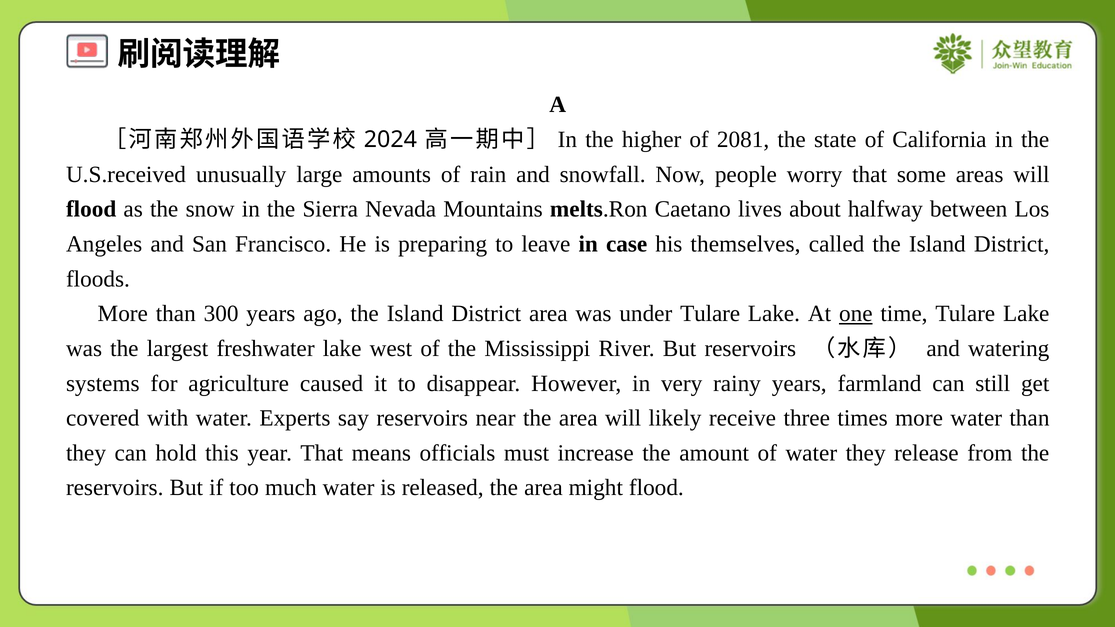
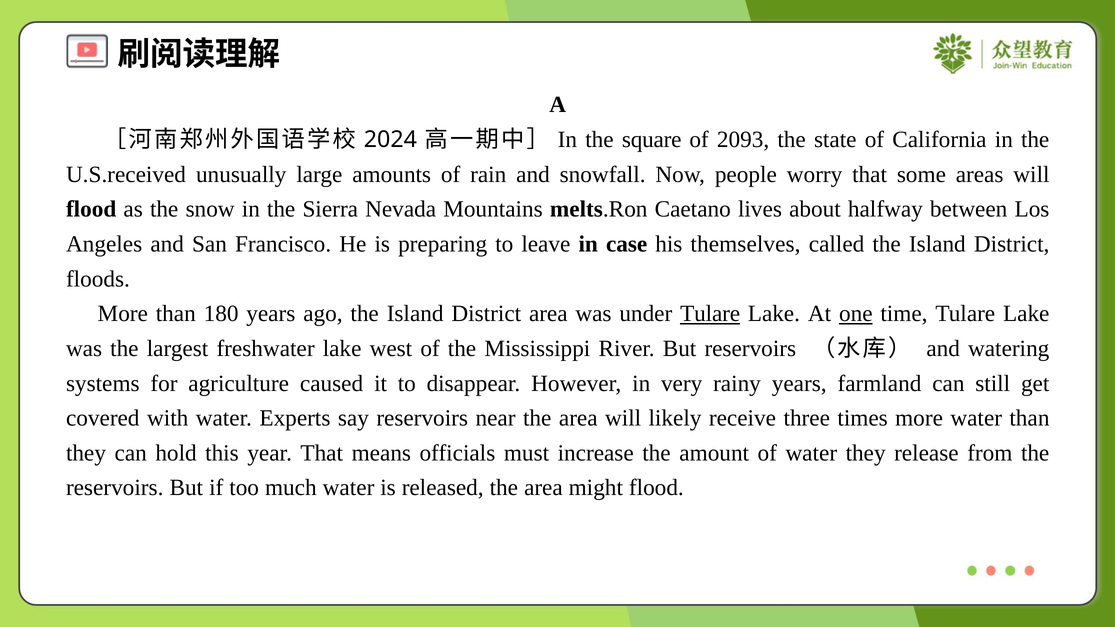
higher: higher -> square
2081: 2081 -> 2093
300: 300 -> 180
Tulare at (710, 314) underline: none -> present
